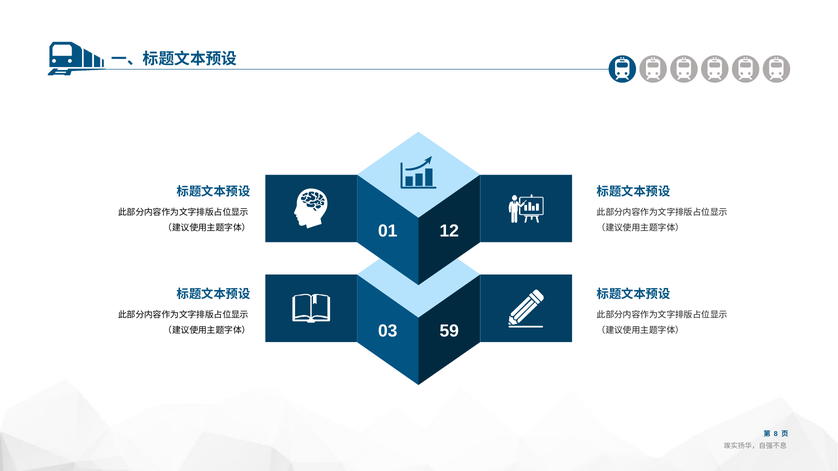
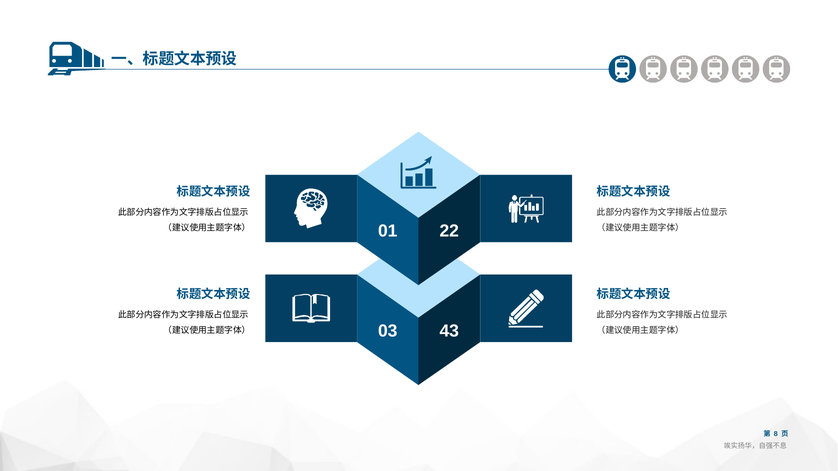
12: 12 -> 22
59: 59 -> 43
